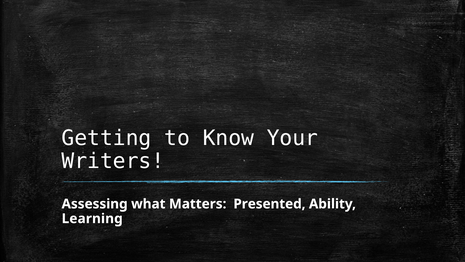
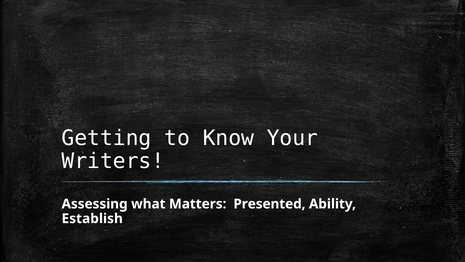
Learning: Learning -> Establish
